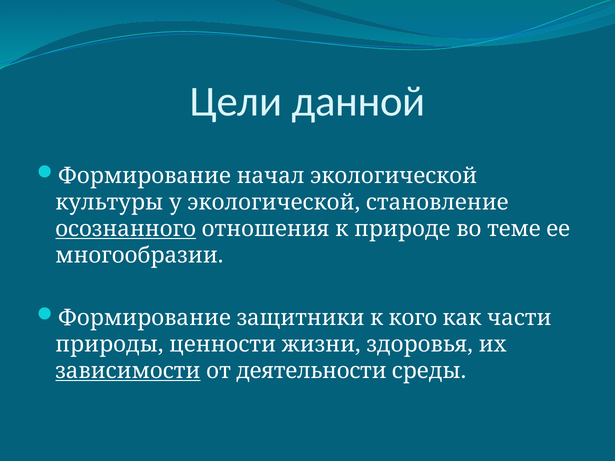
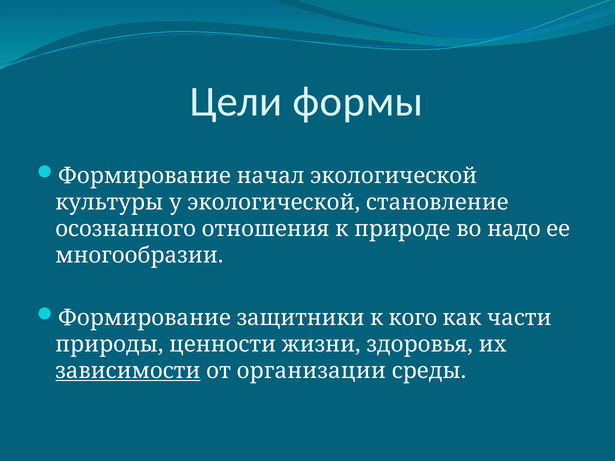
данной: данной -> формы
осознанного underline: present -> none
теме: теме -> надо
деятельности: деятельности -> организации
